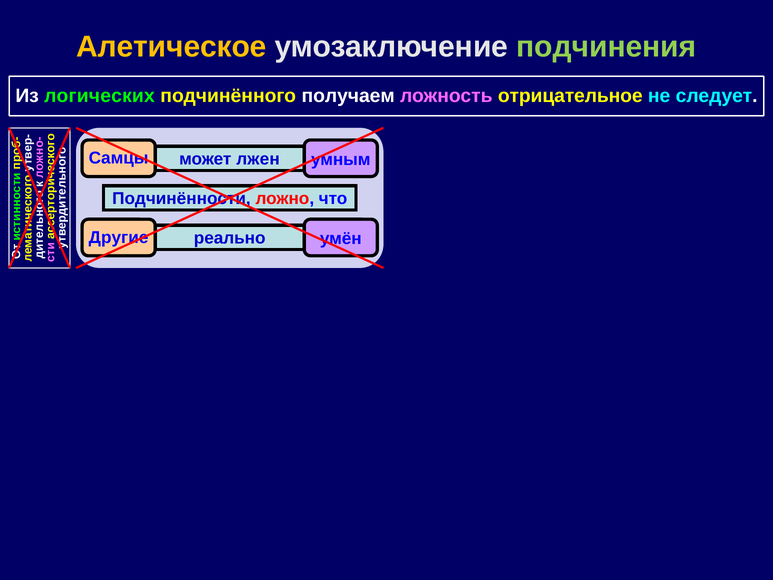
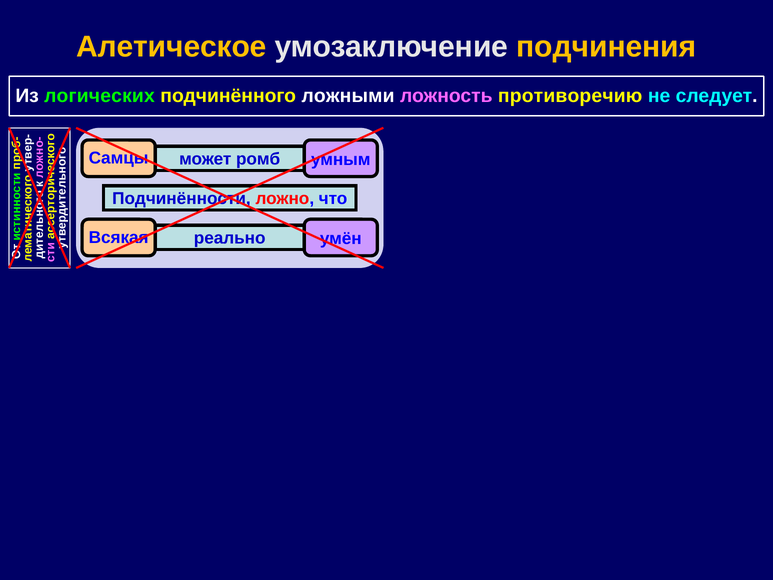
подчинения colour: light green -> yellow
получаем: получаем -> ложными
отрицательное: отрицательное -> противоречию
лжен: лжен -> ромб
Другие: Другие -> Всякая
